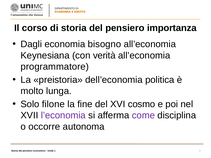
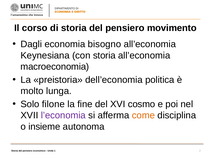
importanza: importanza -> movimento
con verità: verità -> storia
programmatore: programmatore -> macroeconomia
come colour: purple -> orange
occorre: occorre -> insieme
